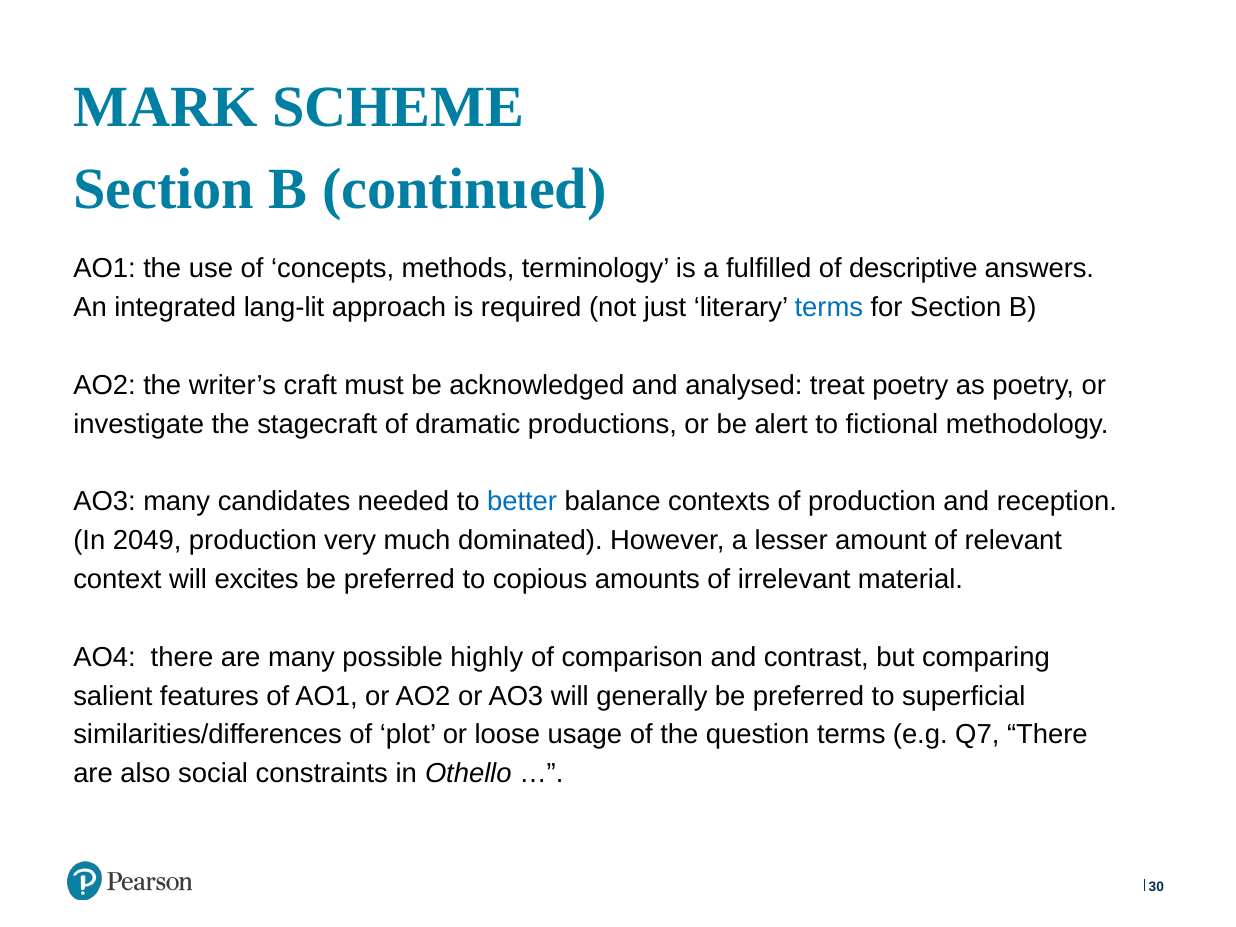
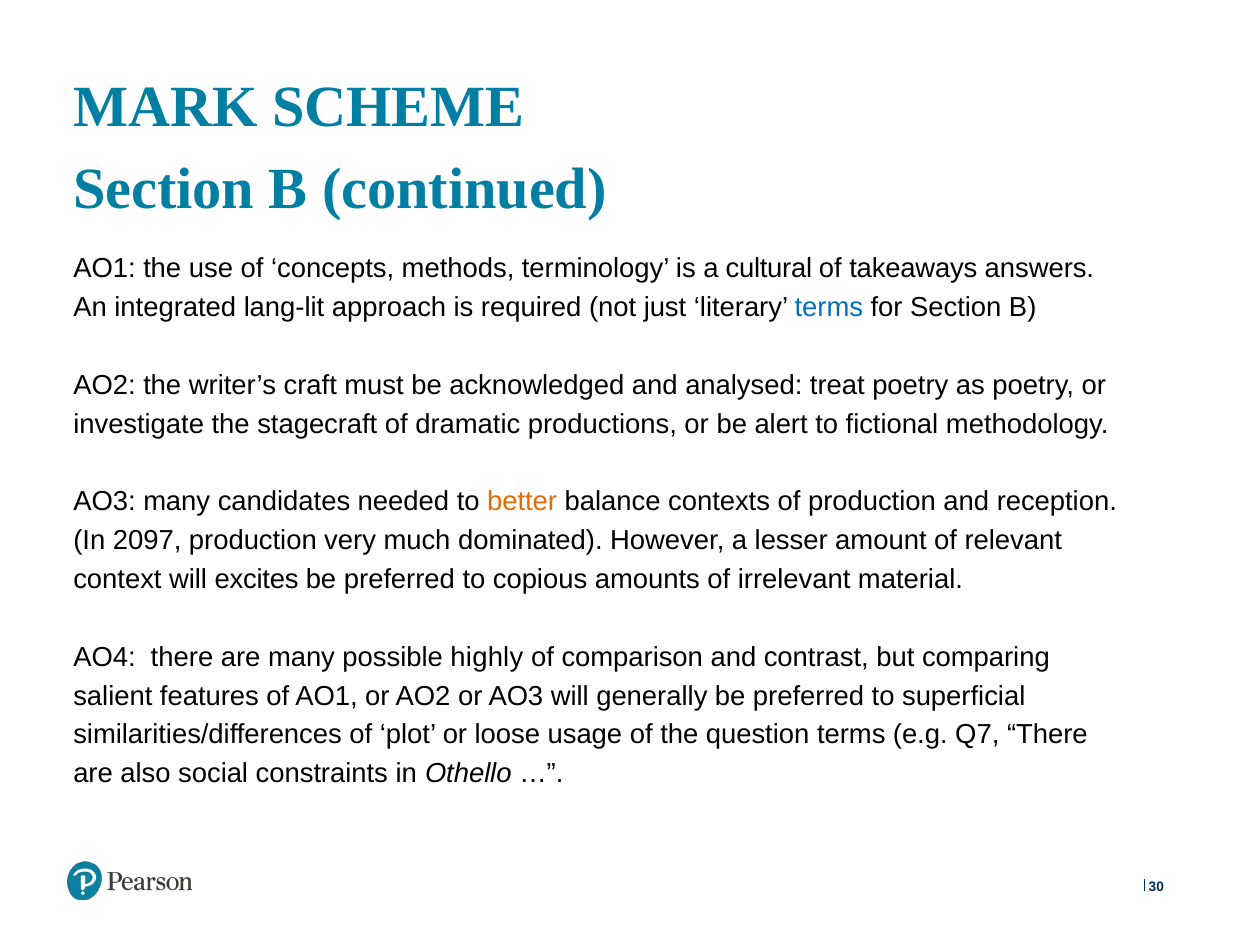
fulfilled: fulfilled -> cultural
descriptive: descriptive -> takeaways
better colour: blue -> orange
2049: 2049 -> 2097
